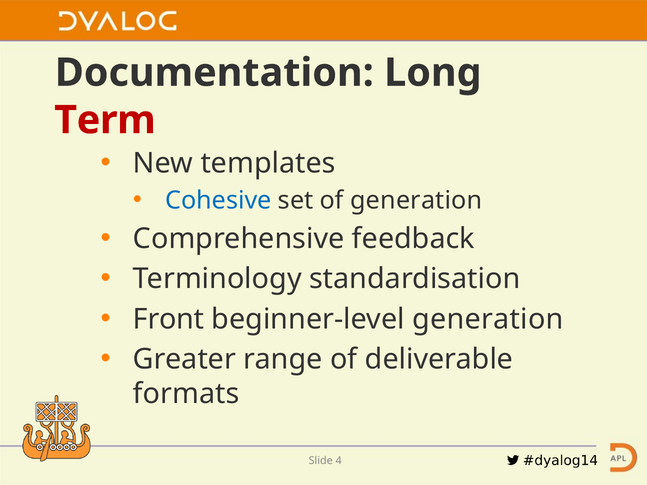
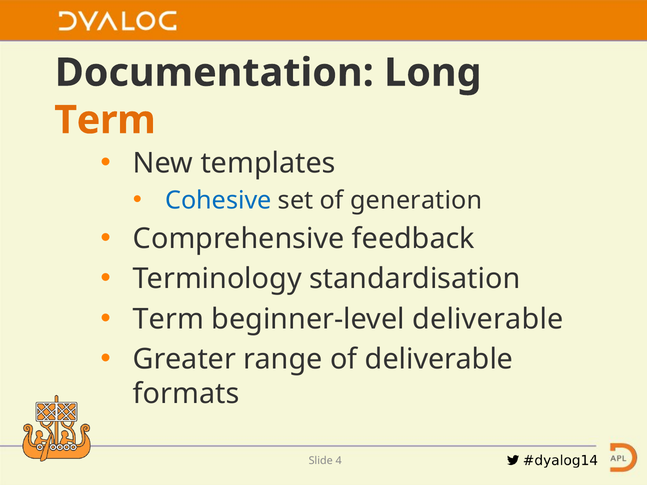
Term at (105, 120) colour: red -> orange
Front at (169, 319): Front -> Term
beginner-level generation: generation -> deliverable
